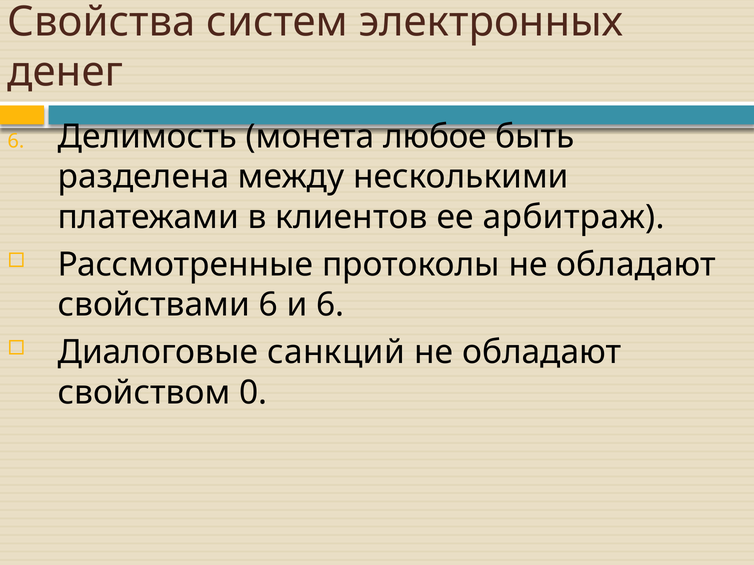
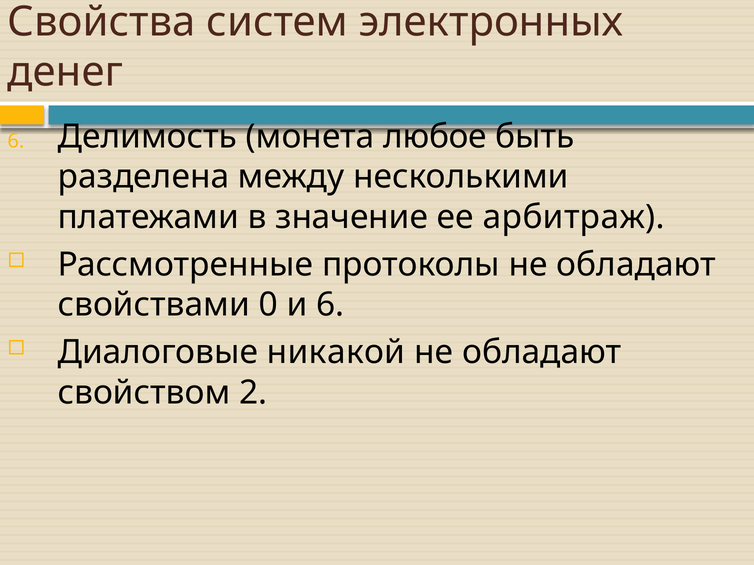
клиентов: клиентов -> значение
свойствами 6: 6 -> 0
санкций: санкций -> никакой
0: 0 -> 2
